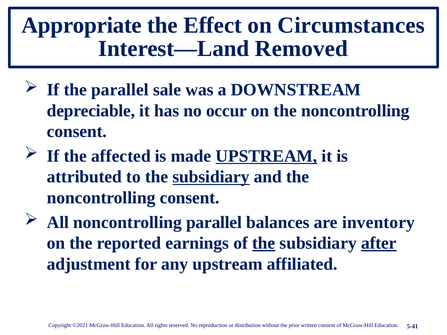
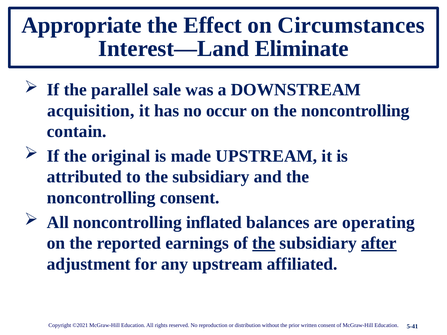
Removed: Removed -> Eliminate
depreciable: depreciable -> acquisition
consent at (77, 132): consent -> contain
affected: affected -> original
UPSTREAM at (266, 156) underline: present -> none
subsidiary at (211, 177) underline: present -> none
noncontrolling parallel: parallel -> inflated
inventory: inventory -> operating
